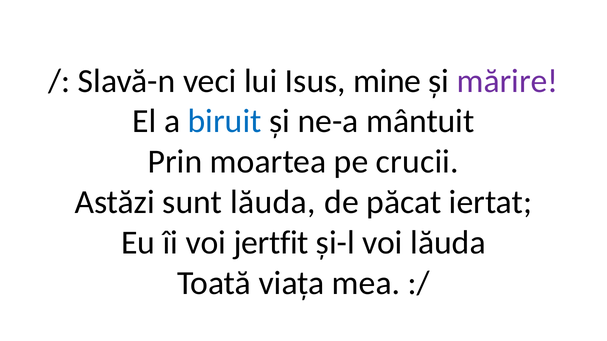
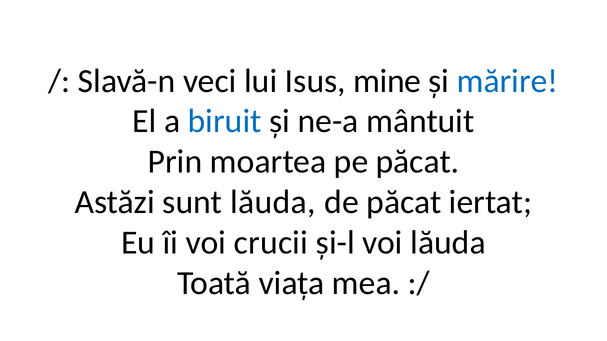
mărire colour: purple -> blue
pe crucii: crucii -> păcat
jertfit: jertfit -> crucii
